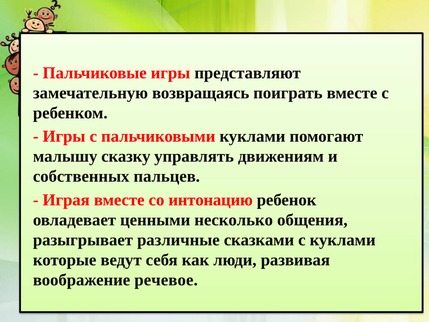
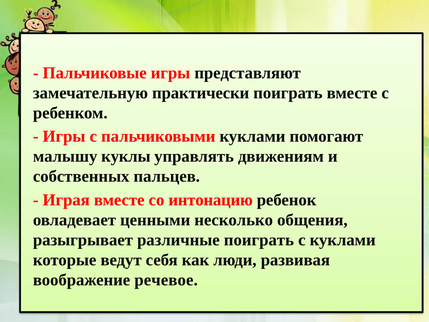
возвращаясь: возвращаясь -> практически
сказку: сказку -> куклы
различные сказками: сказками -> поиграть
